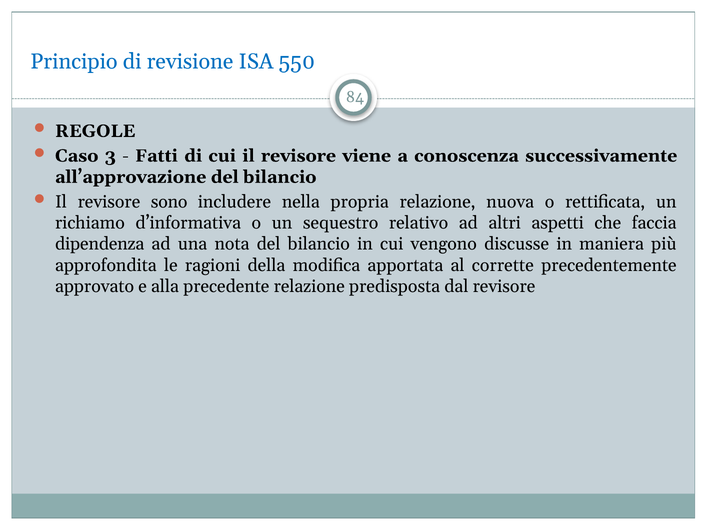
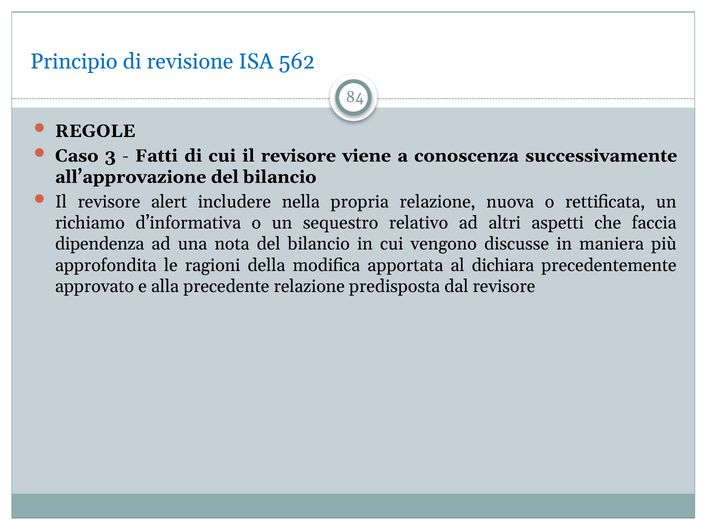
550: 550 -> 562
sono: sono -> alert
corrette: corrette -> dichiara
